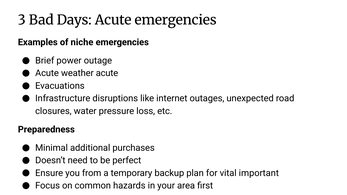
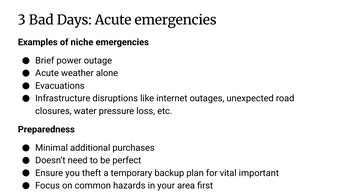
weather acute: acute -> alone
from: from -> theft
